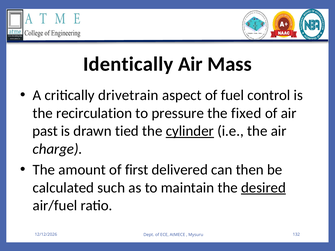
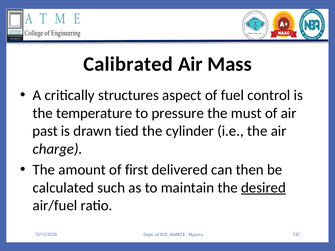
Identically: Identically -> Calibrated
drivetrain: drivetrain -> structures
recirculation: recirculation -> temperature
fixed: fixed -> must
cylinder underline: present -> none
